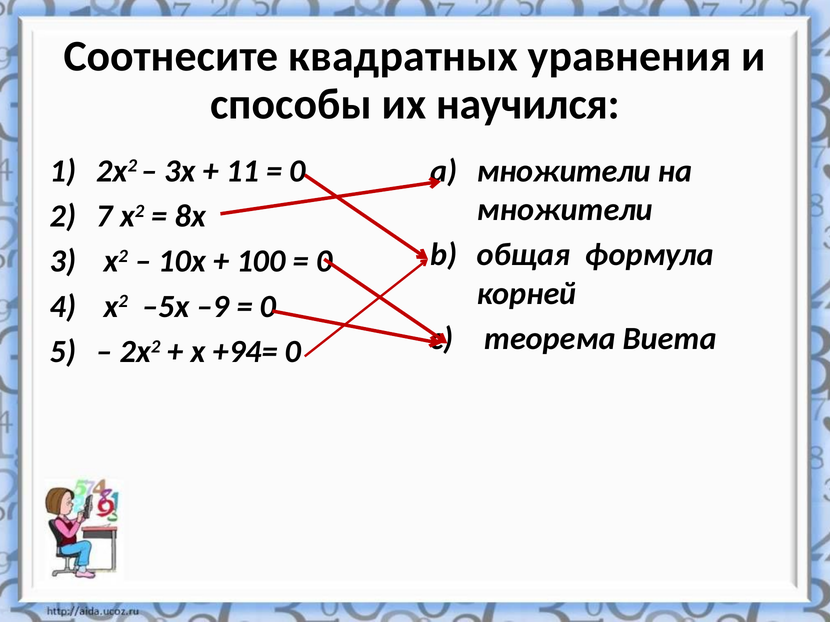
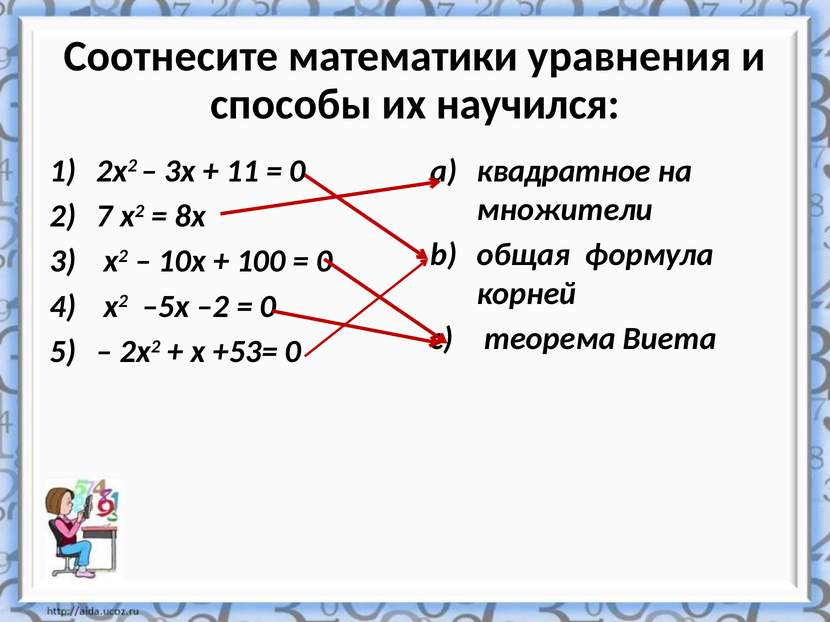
квадратных: квадратных -> математики
множители at (564, 171): множители -> квадратное
–9: –9 -> –2
+94=: +94= -> +53=
